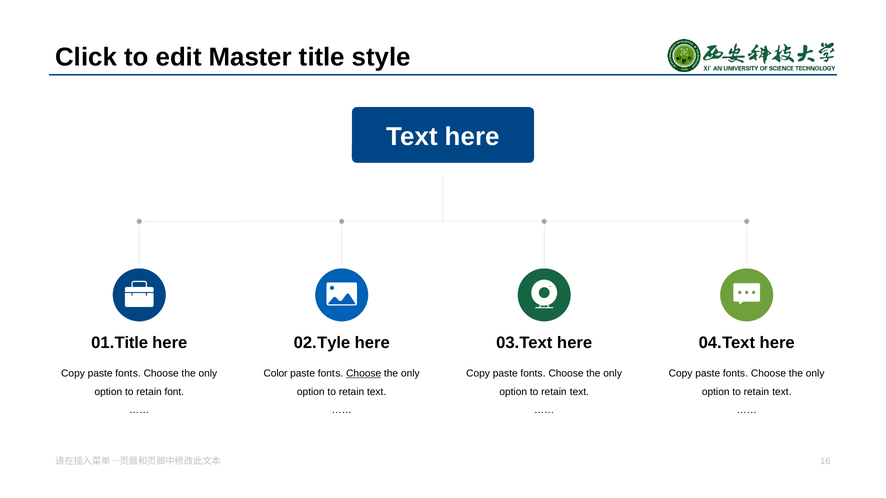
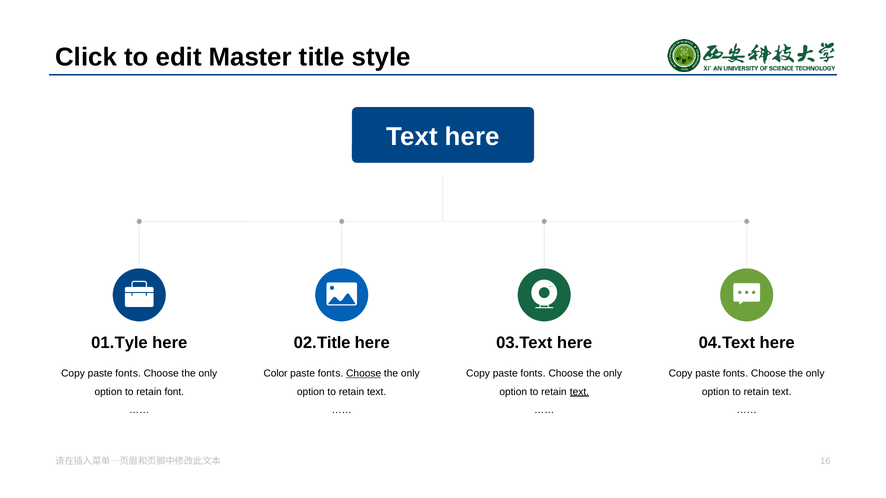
01 Title: Title -> Tyle
02 Tyle: Tyle -> Title
text at (579, 392) underline: none -> present
